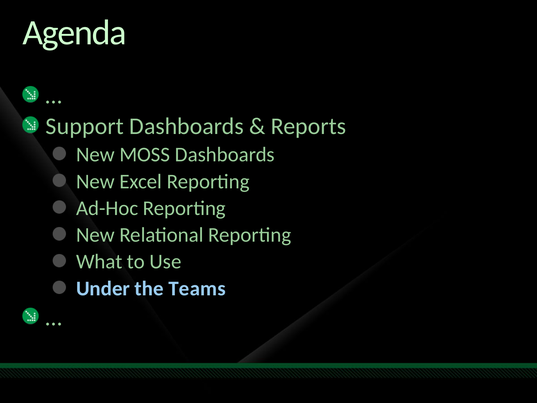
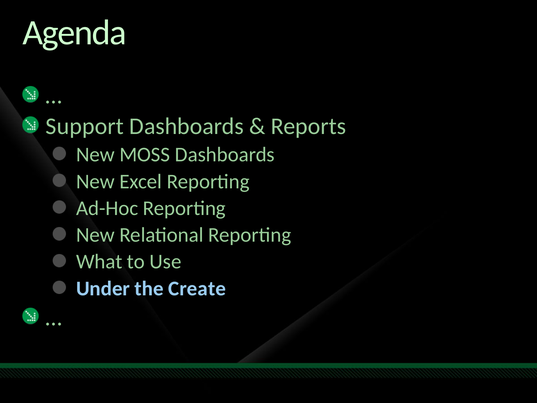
Teams: Teams -> Create
